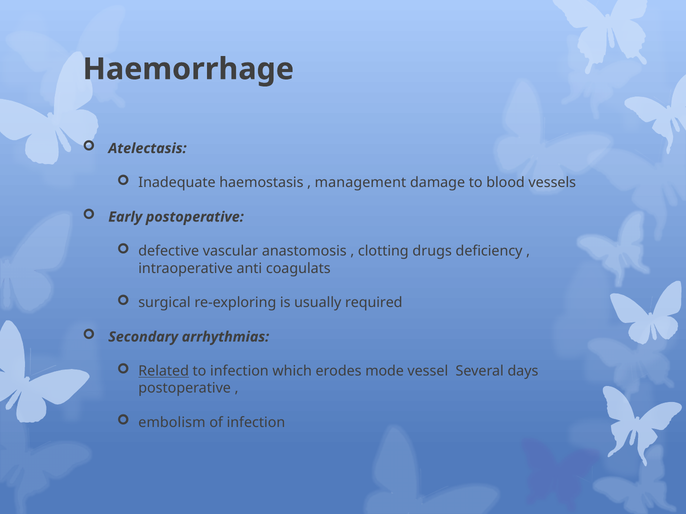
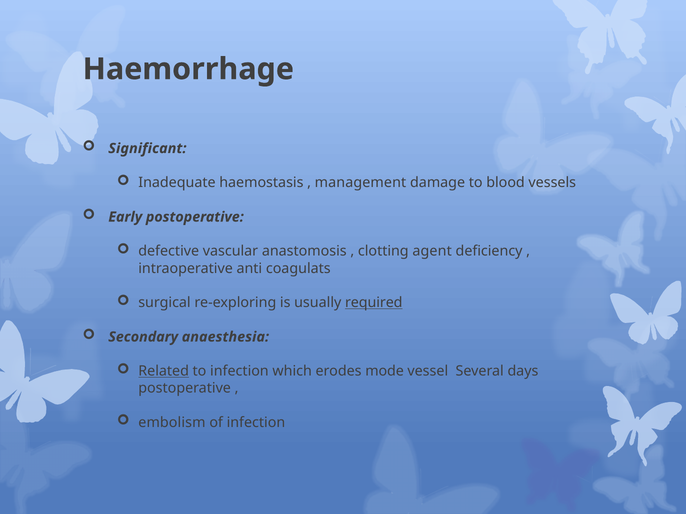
Atelectasis: Atelectasis -> Significant
drugs: drugs -> agent
required underline: none -> present
arrhythmias: arrhythmias -> anaesthesia
